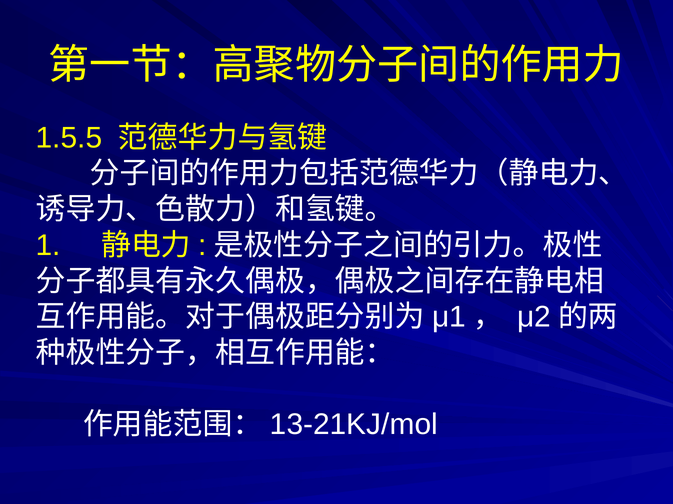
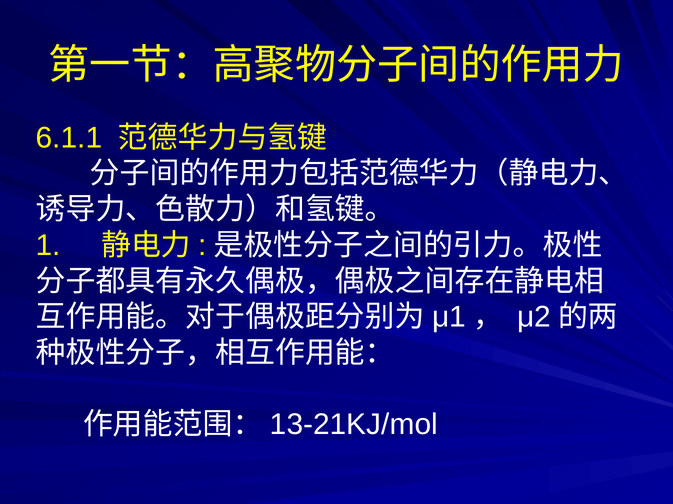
1.5.5: 1.5.5 -> 6.1.1
